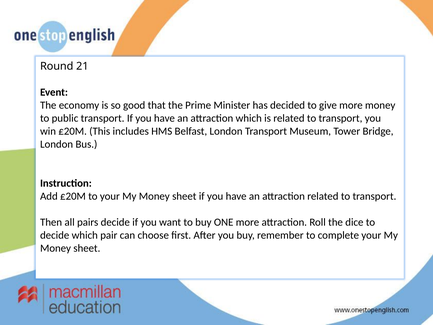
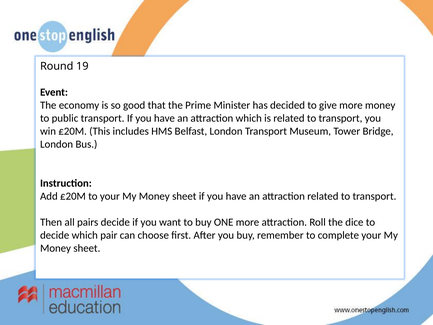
21: 21 -> 19
